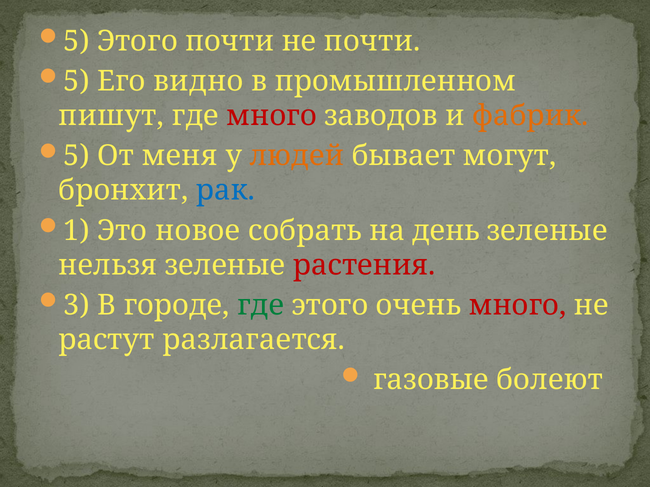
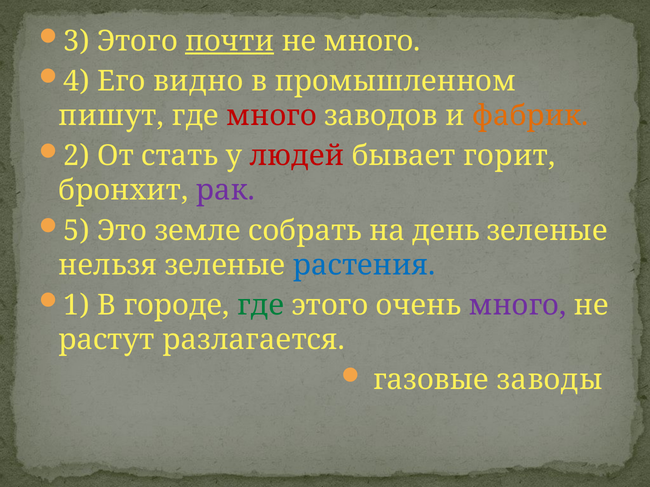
5 at (77, 41): 5 -> 3
почти at (230, 41) underline: none -> present
не почти: почти -> много
5 at (77, 81): 5 -> 4
5 at (77, 156): 5 -> 2
меня: меня -> стать
людей colour: orange -> red
могут: могут -> горит
рак colour: blue -> purple
1: 1 -> 5
новое: новое -> земле
растения colour: red -> blue
3: 3 -> 1
много at (518, 306) colour: red -> purple
болеют: болеют -> заводы
